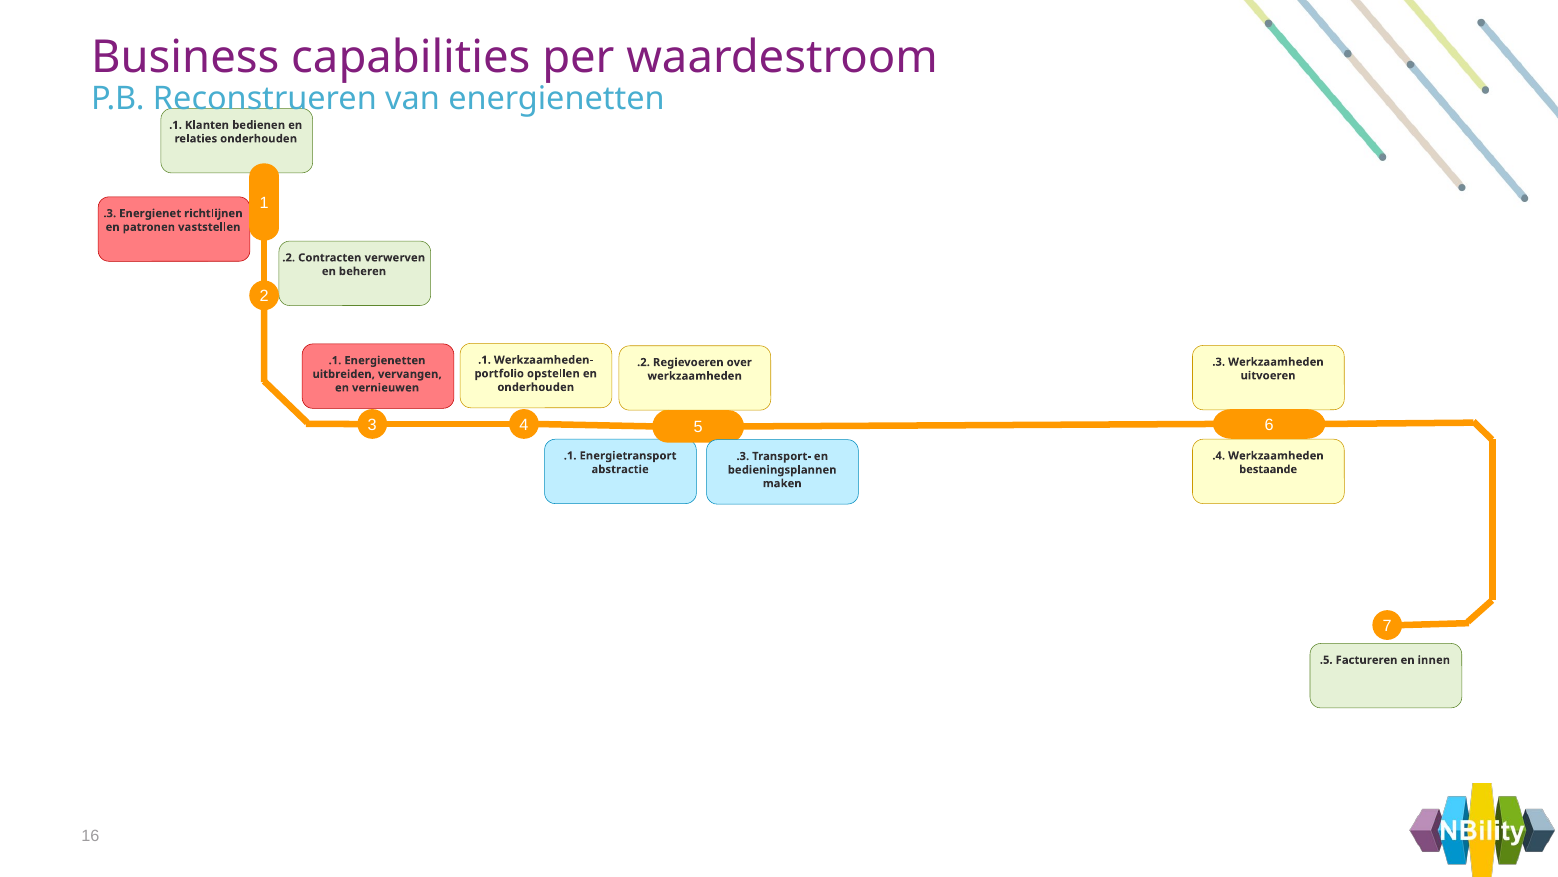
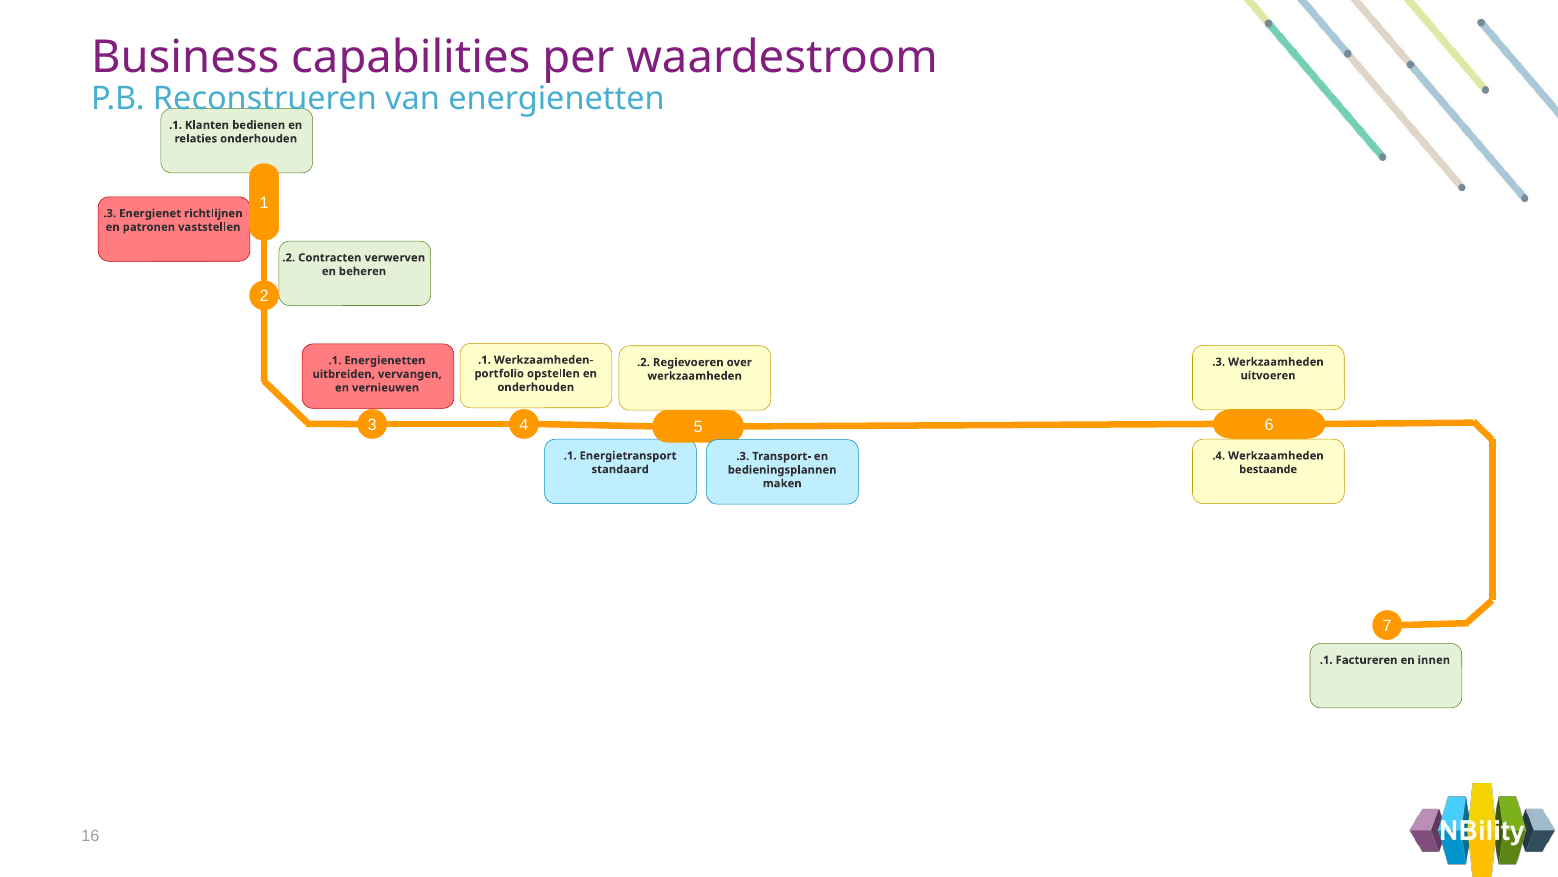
abstractie: abstractie -> standaard
.5 at (1326, 660): .5 -> .1
